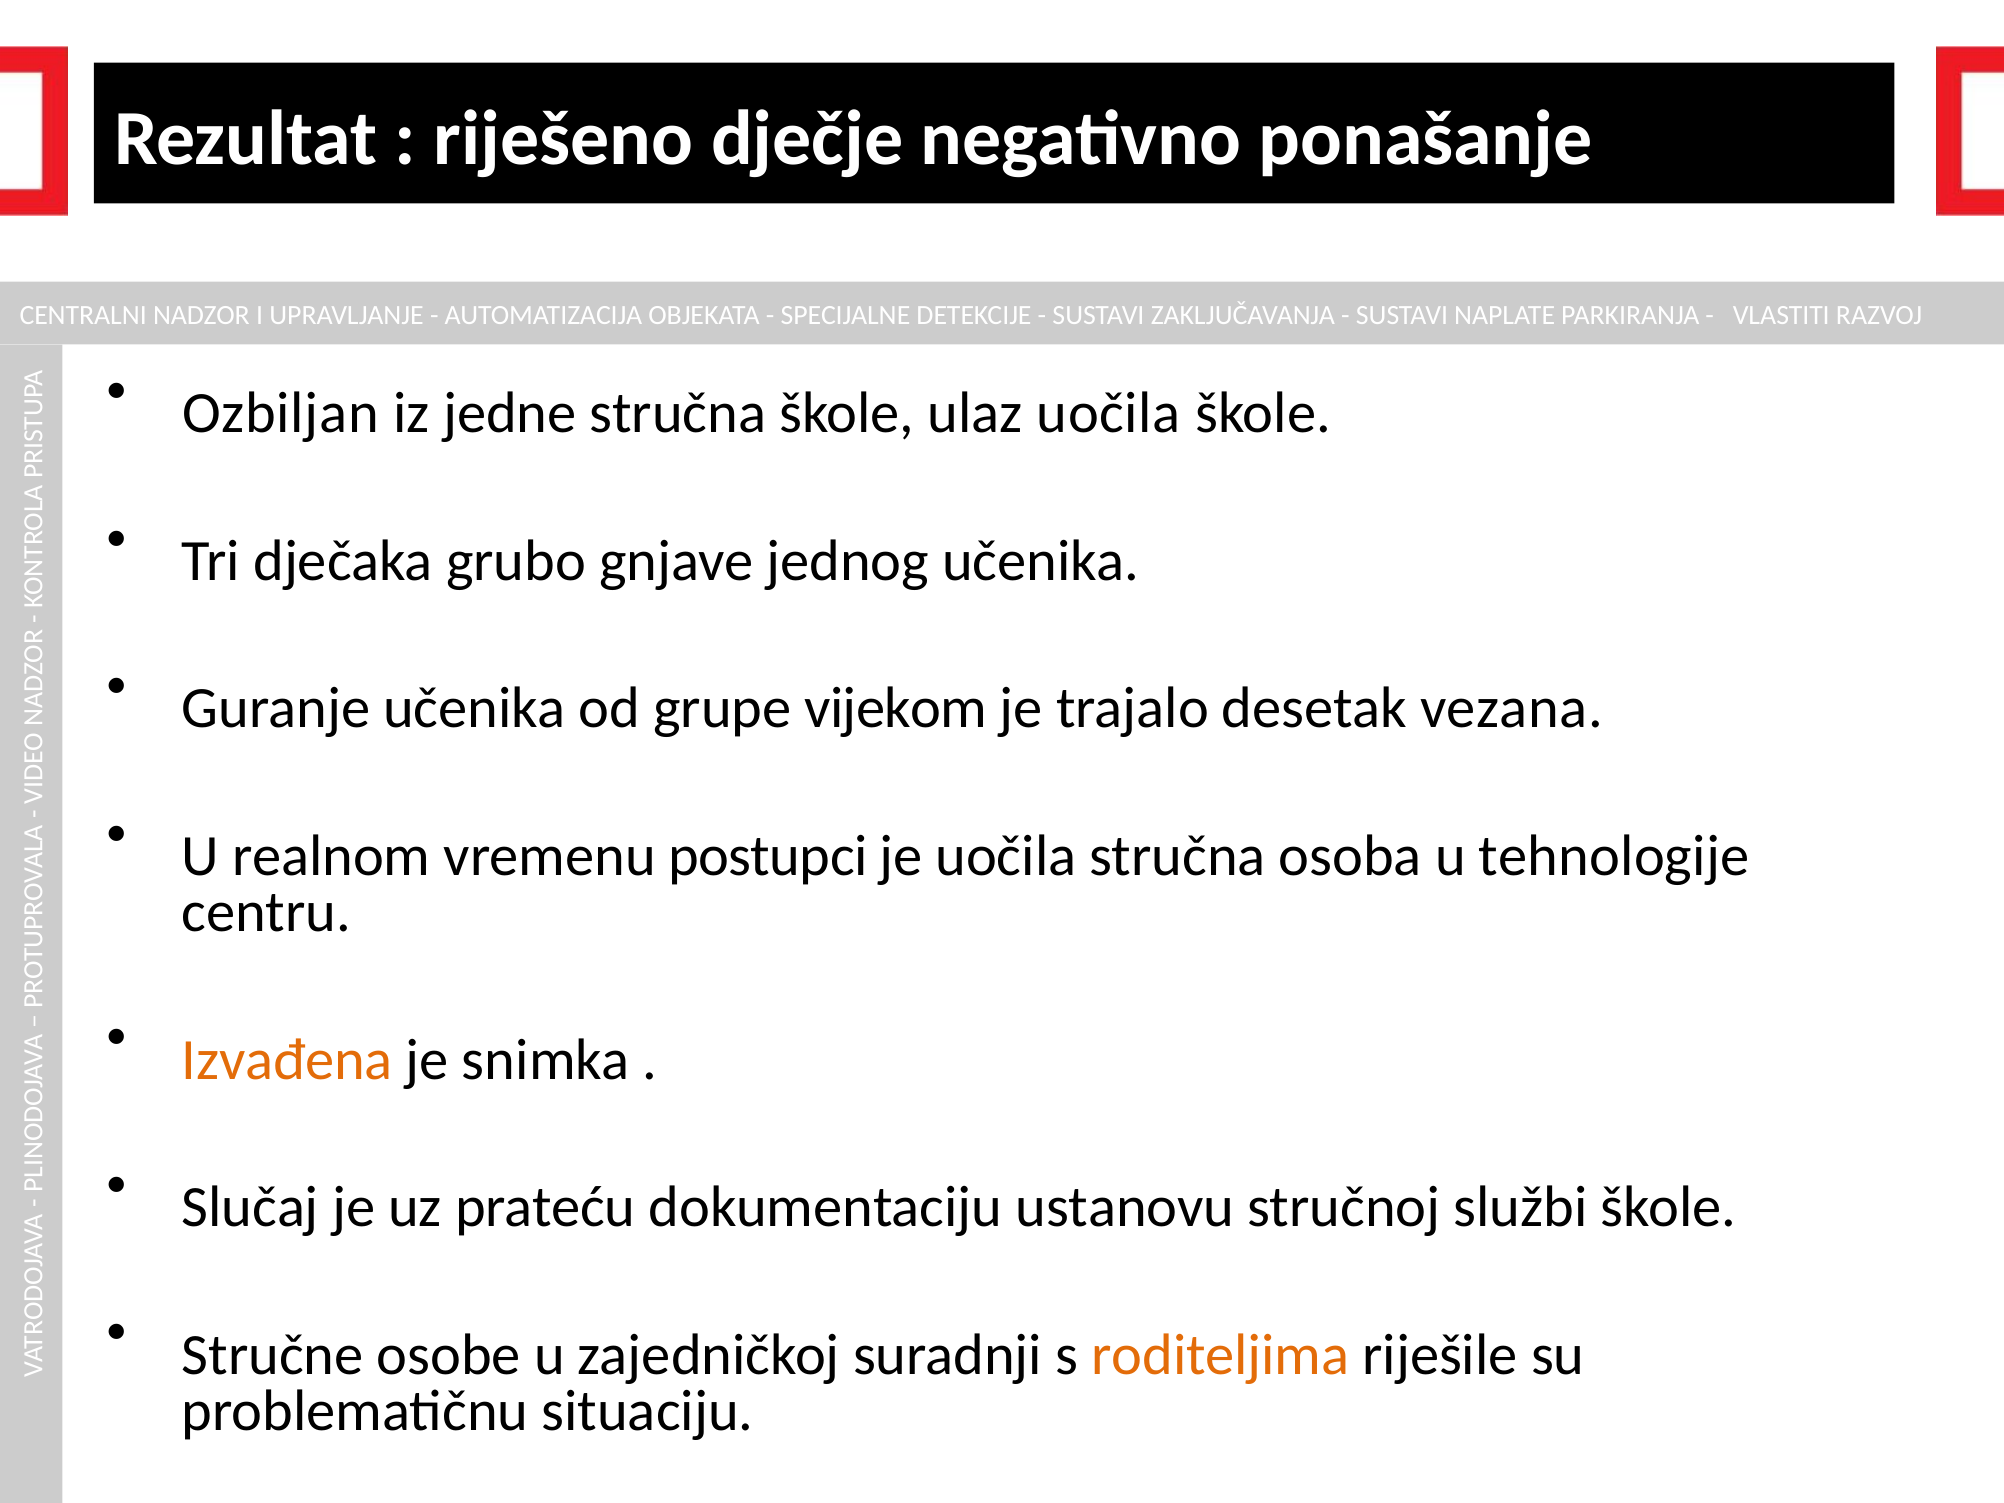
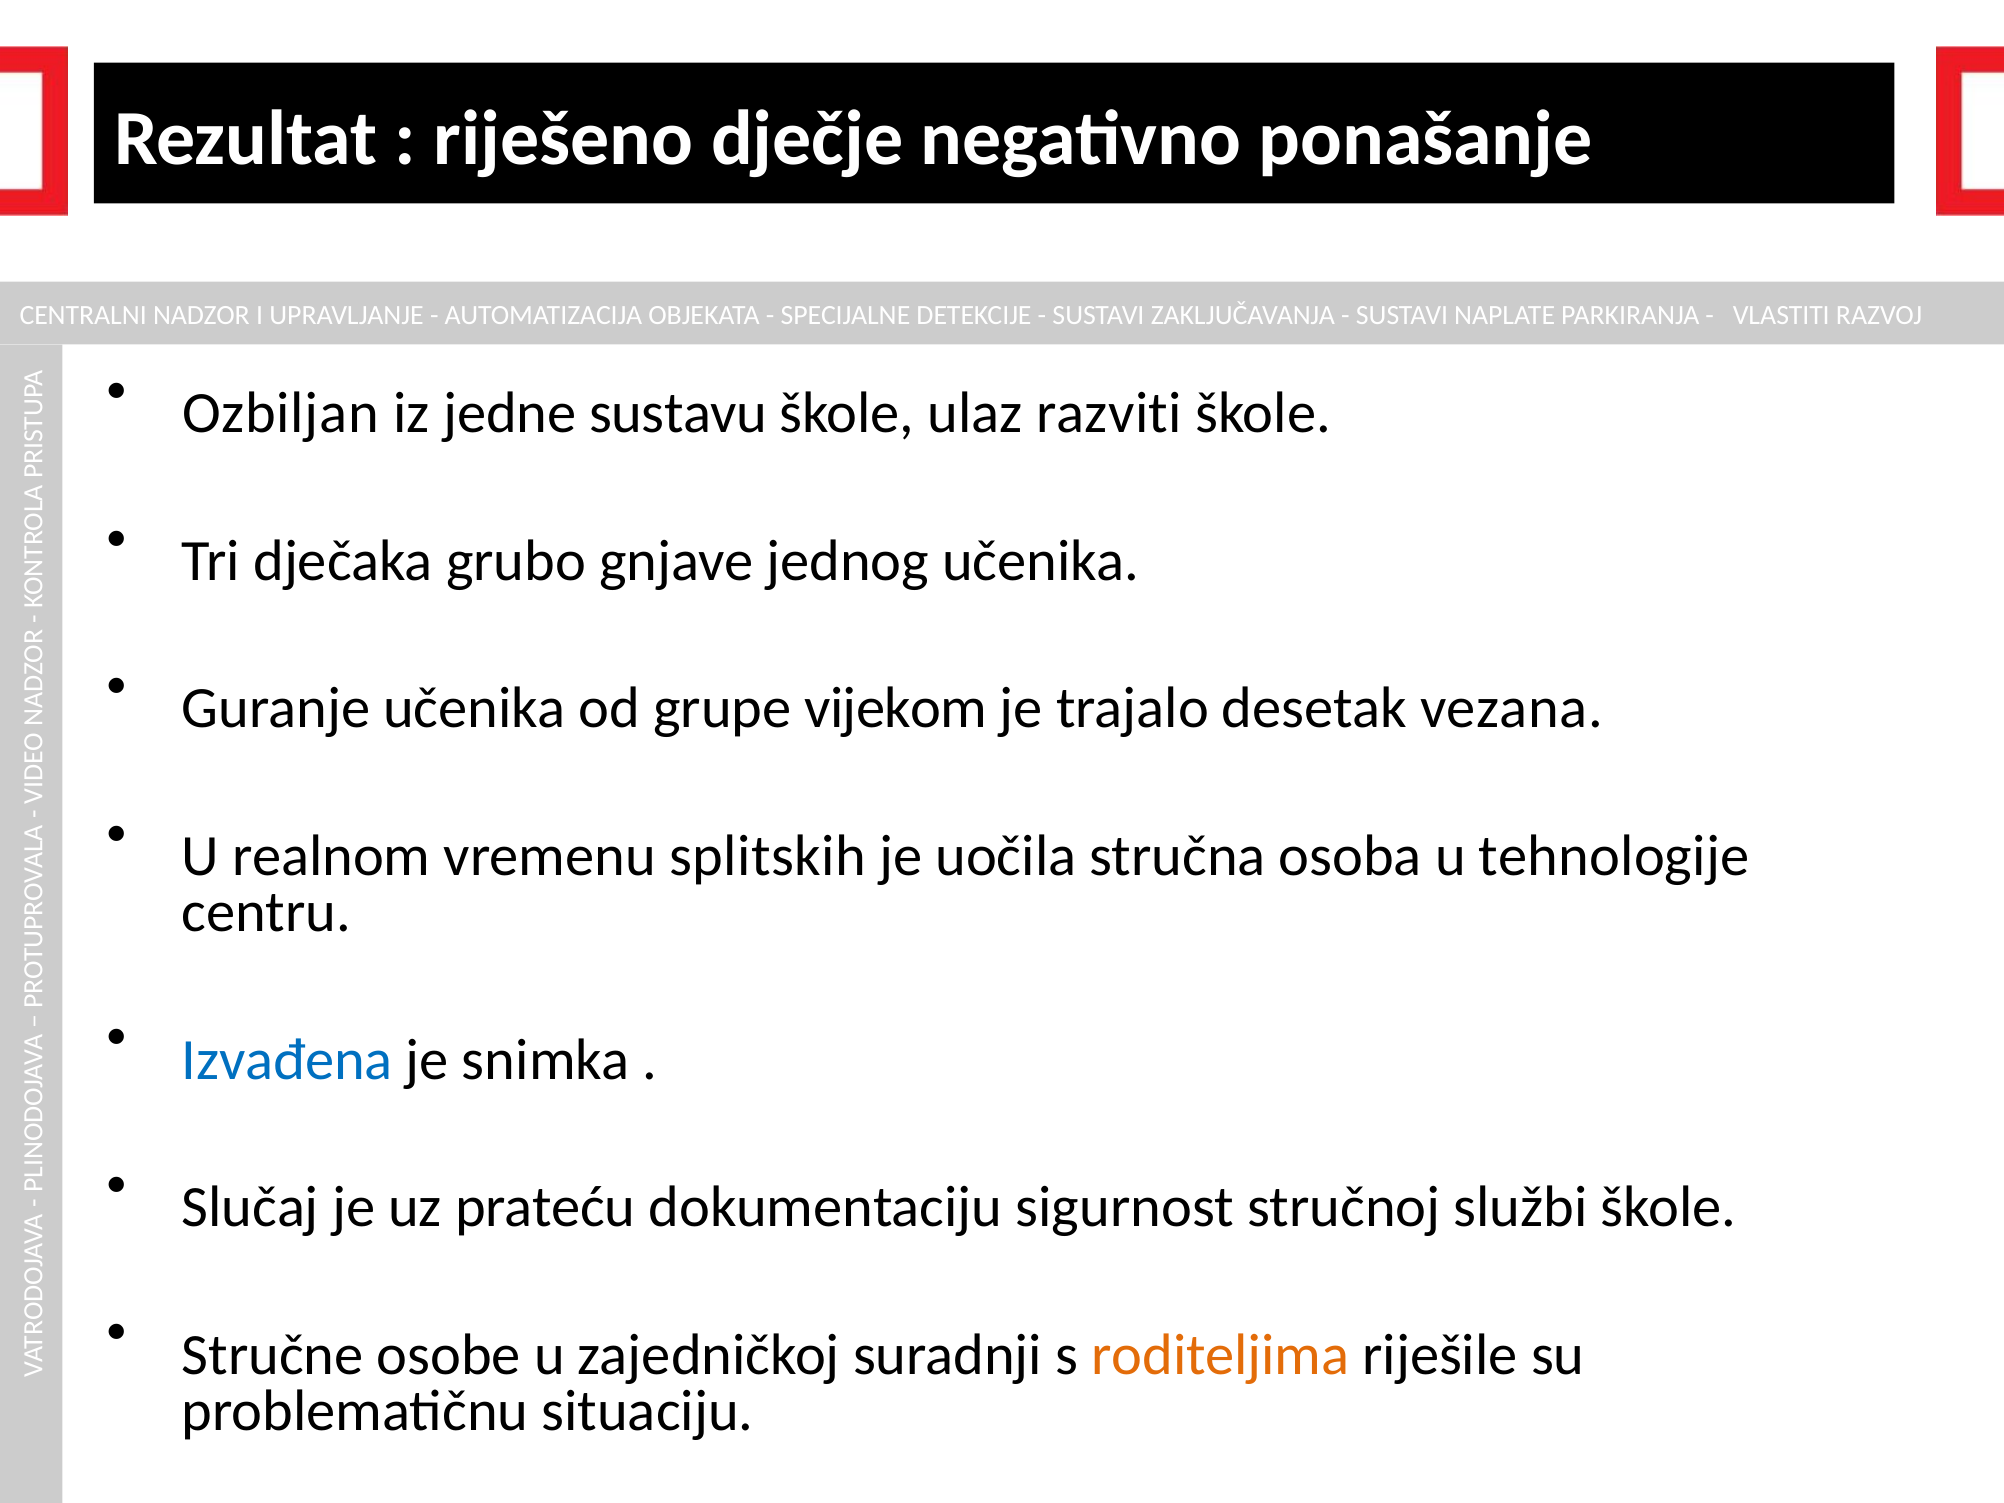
jedne stručna: stručna -> sustavu
ulaz uočila: uočila -> razviti
postupci: postupci -> splitskih
Izvađena colour: orange -> blue
ustanovu: ustanovu -> sigurnost
